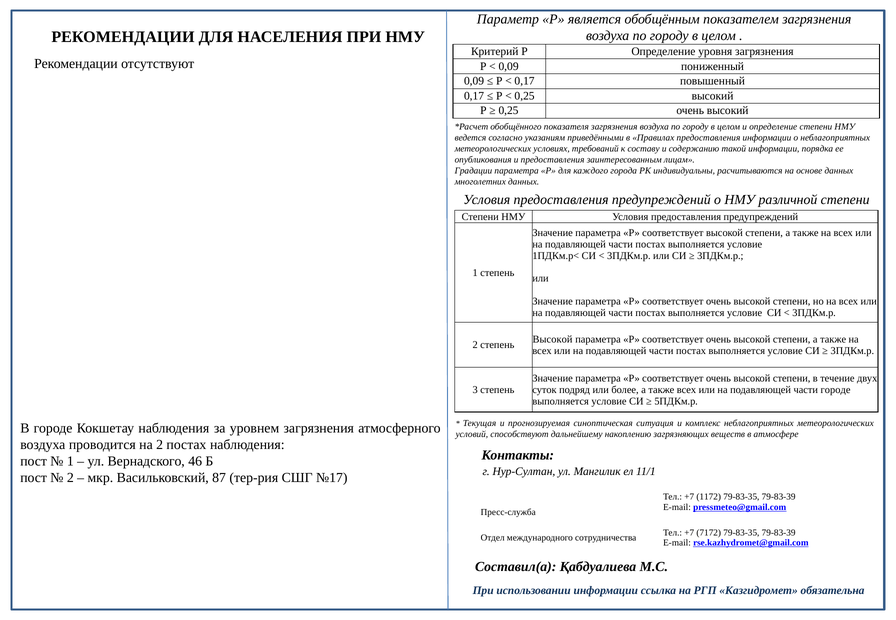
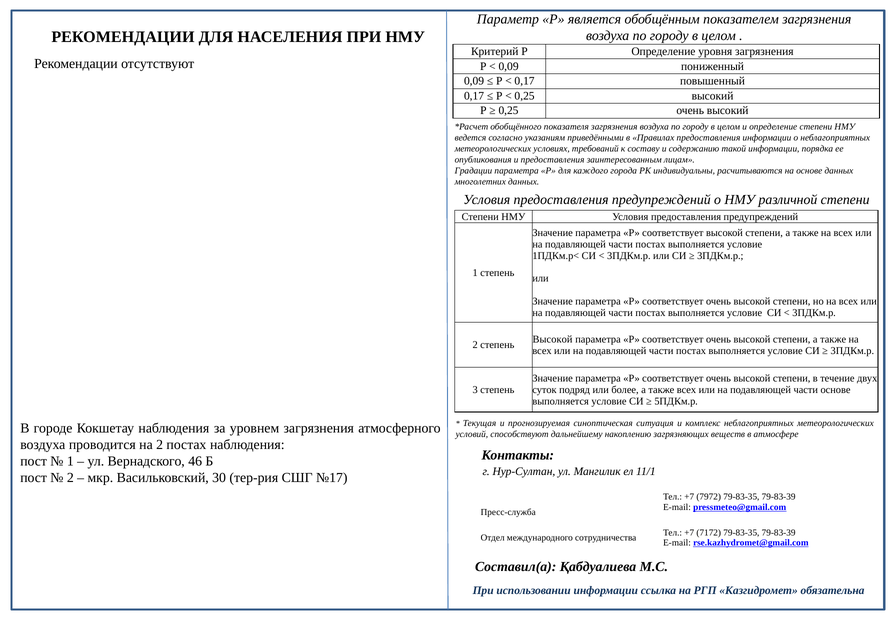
части городе: городе -> основе
87: 87 -> 30
1172: 1172 -> 7972
